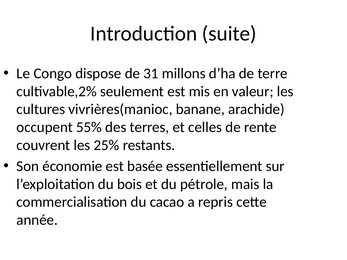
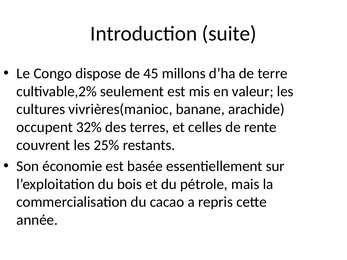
31: 31 -> 45
55%: 55% -> 32%
